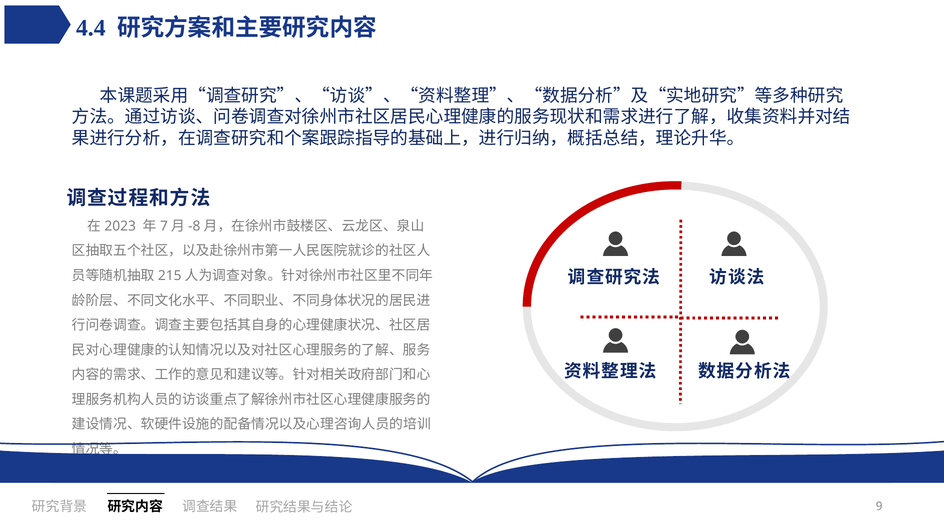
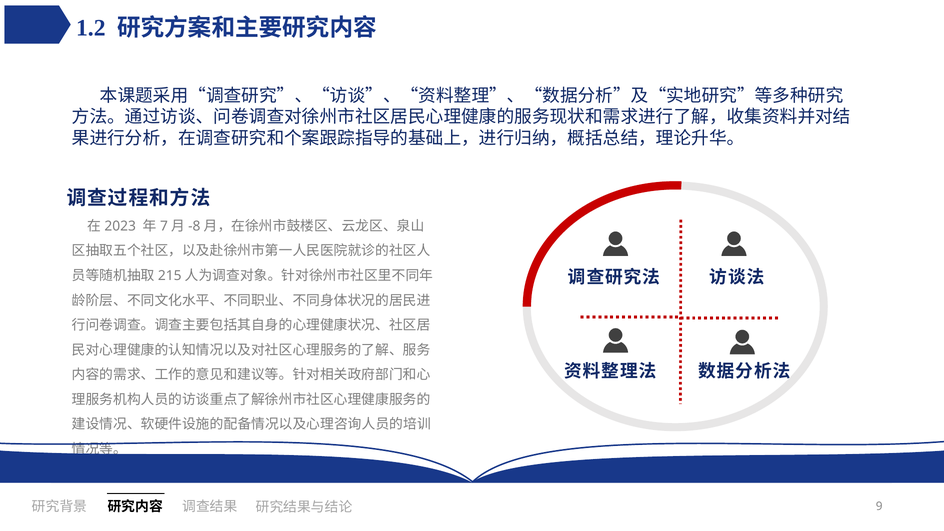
4.4: 4.4 -> 1.2
